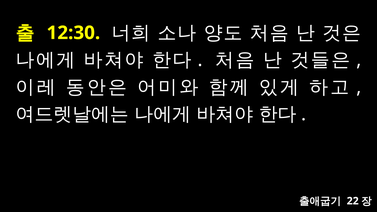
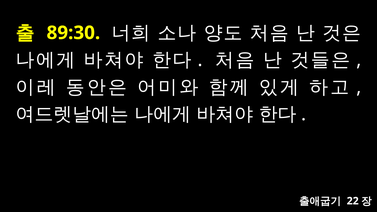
12:30: 12:30 -> 89:30
